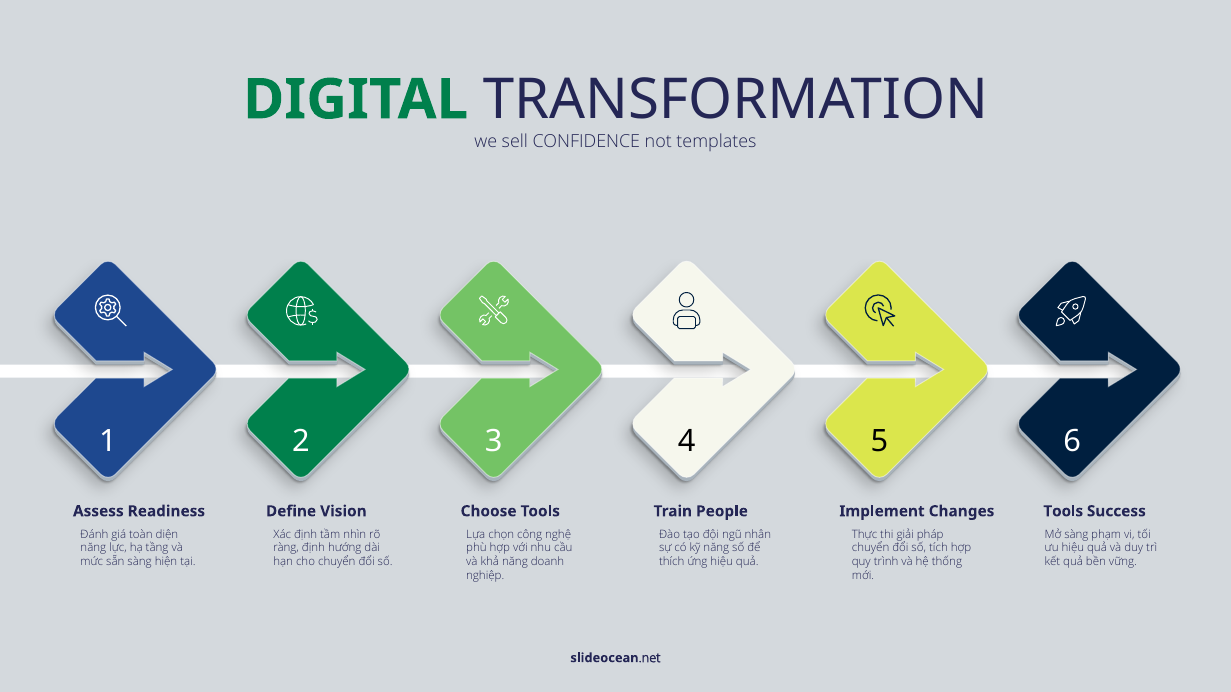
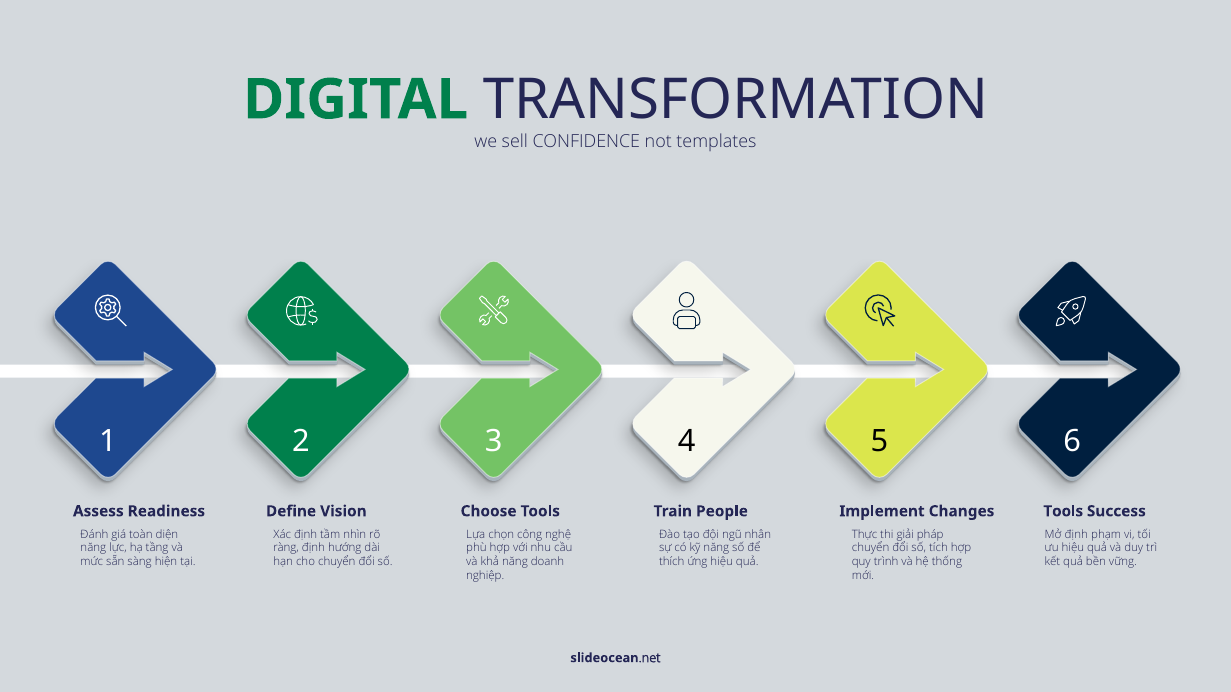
Mở sàng: sàng -> định
